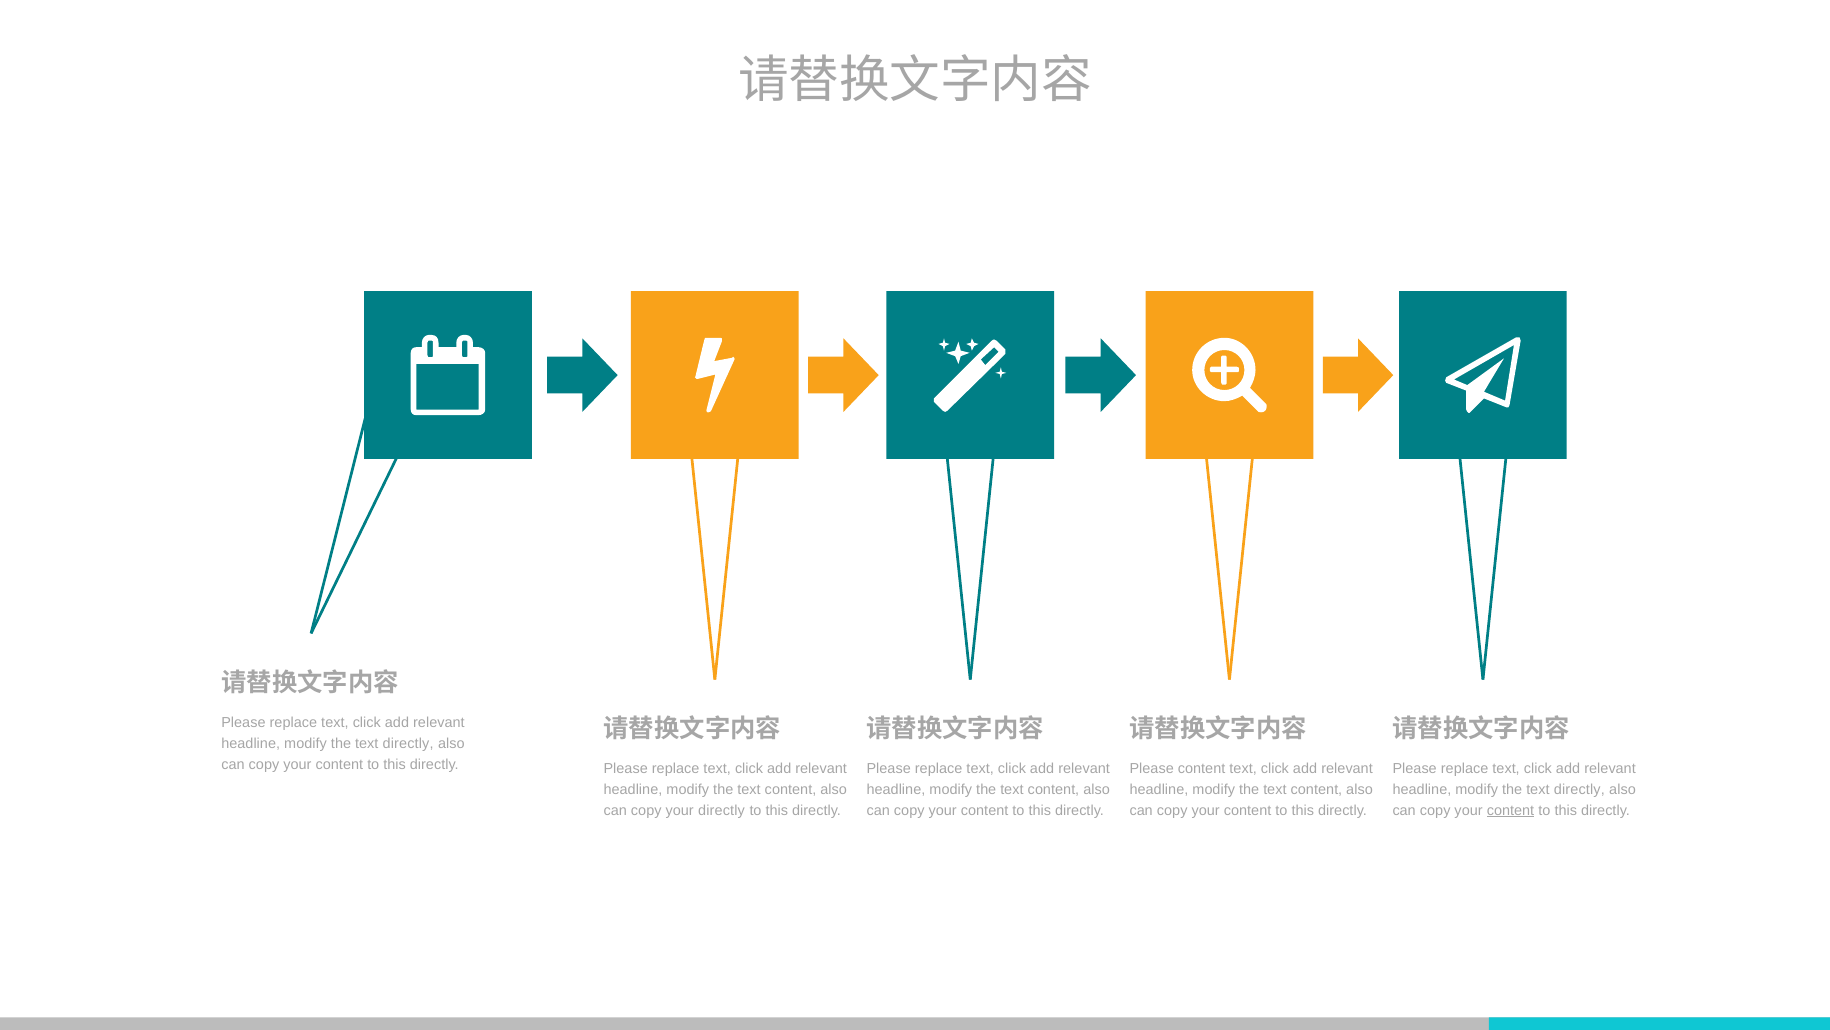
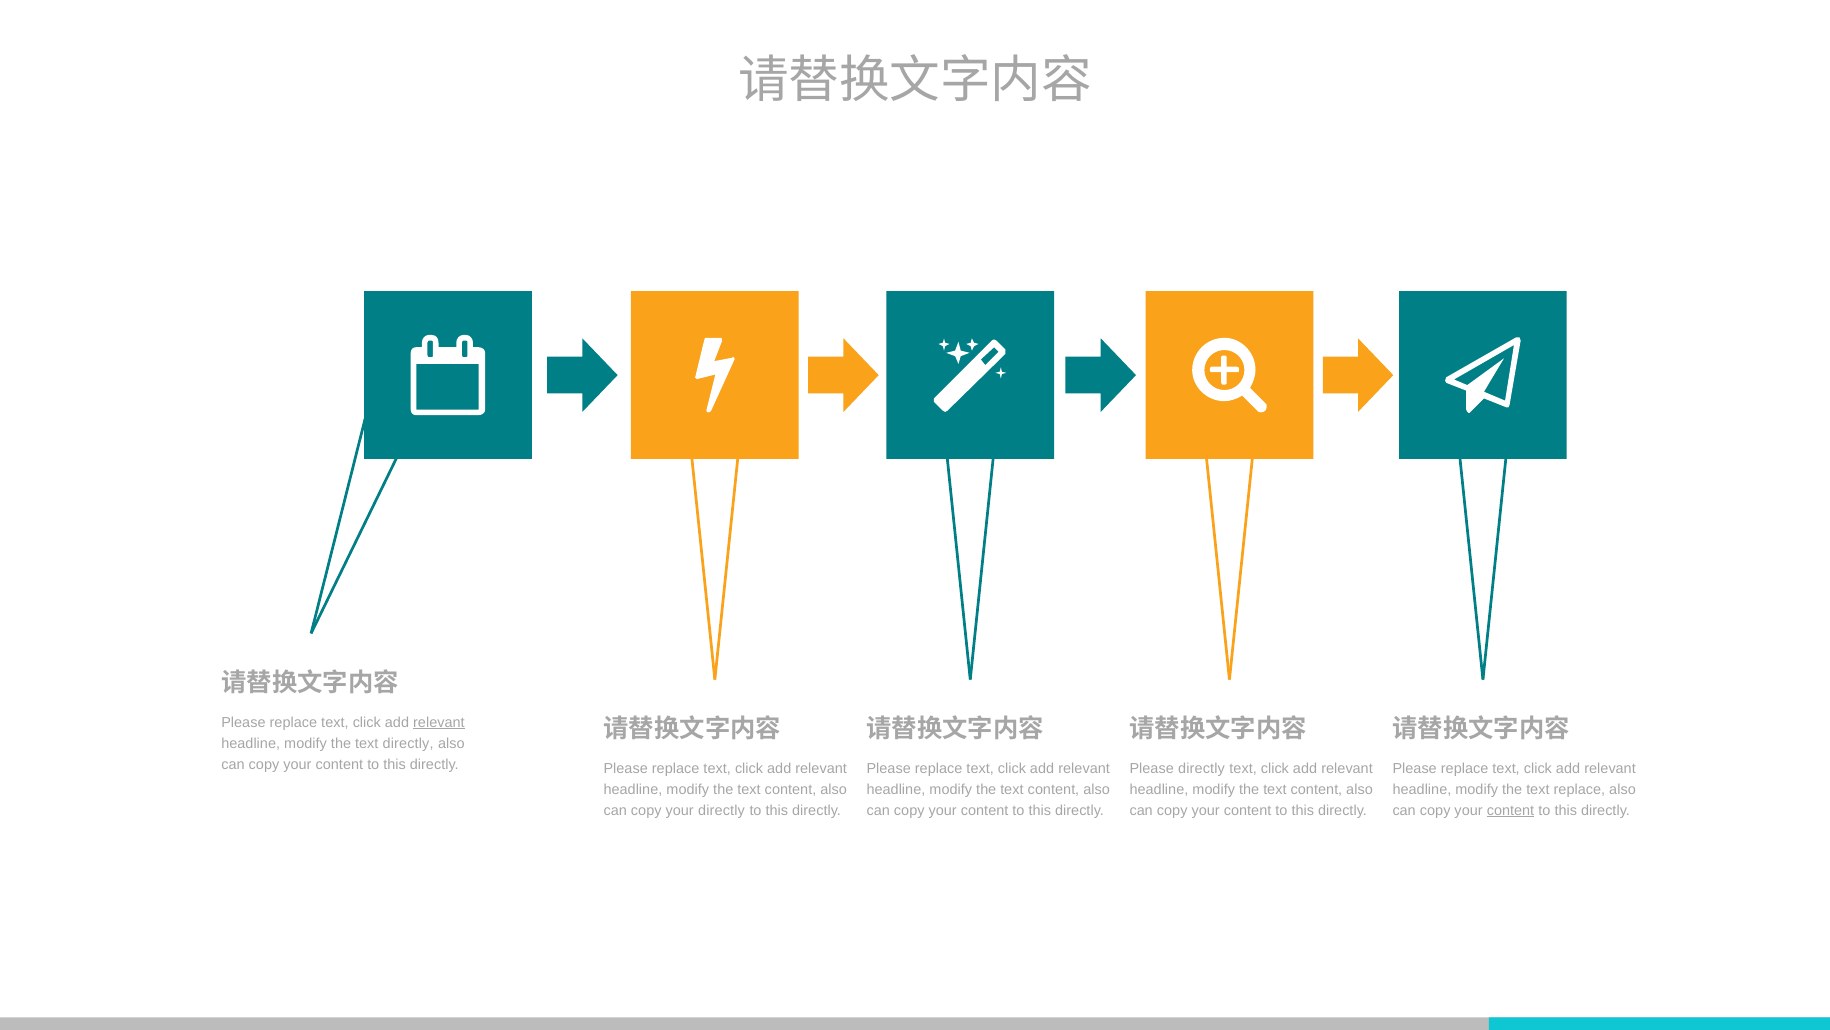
relevant at (439, 722) underline: none -> present
Please content: content -> directly
directly at (1579, 789): directly -> replace
